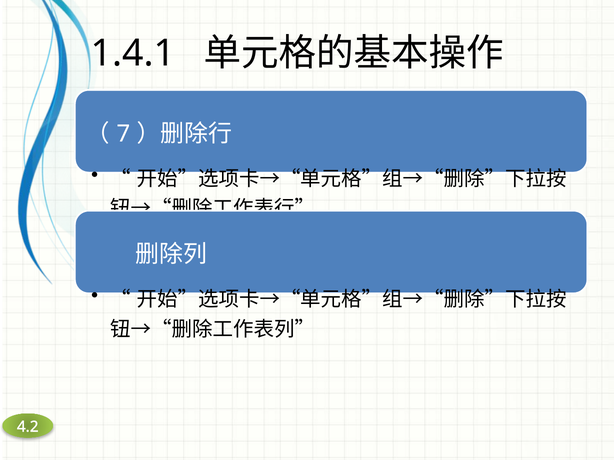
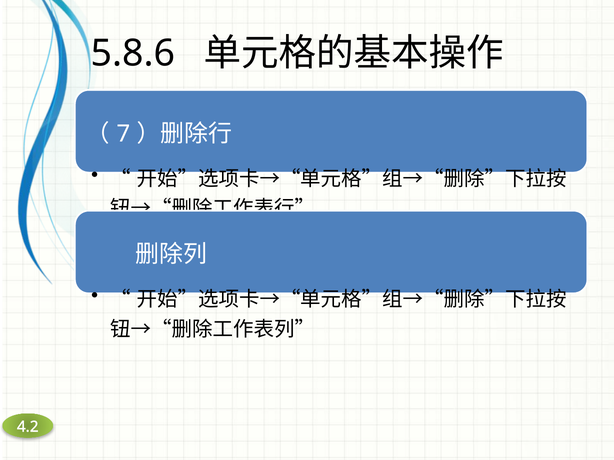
1.4.1: 1.4.1 -> 5.8.6
